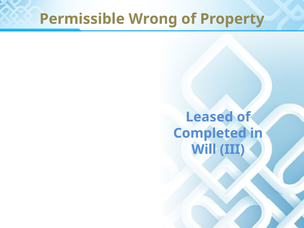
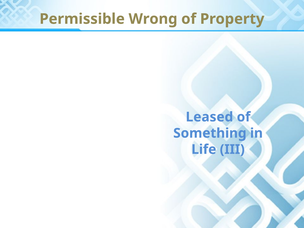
Completed: Completed -> Something
Will: Will -> Life
